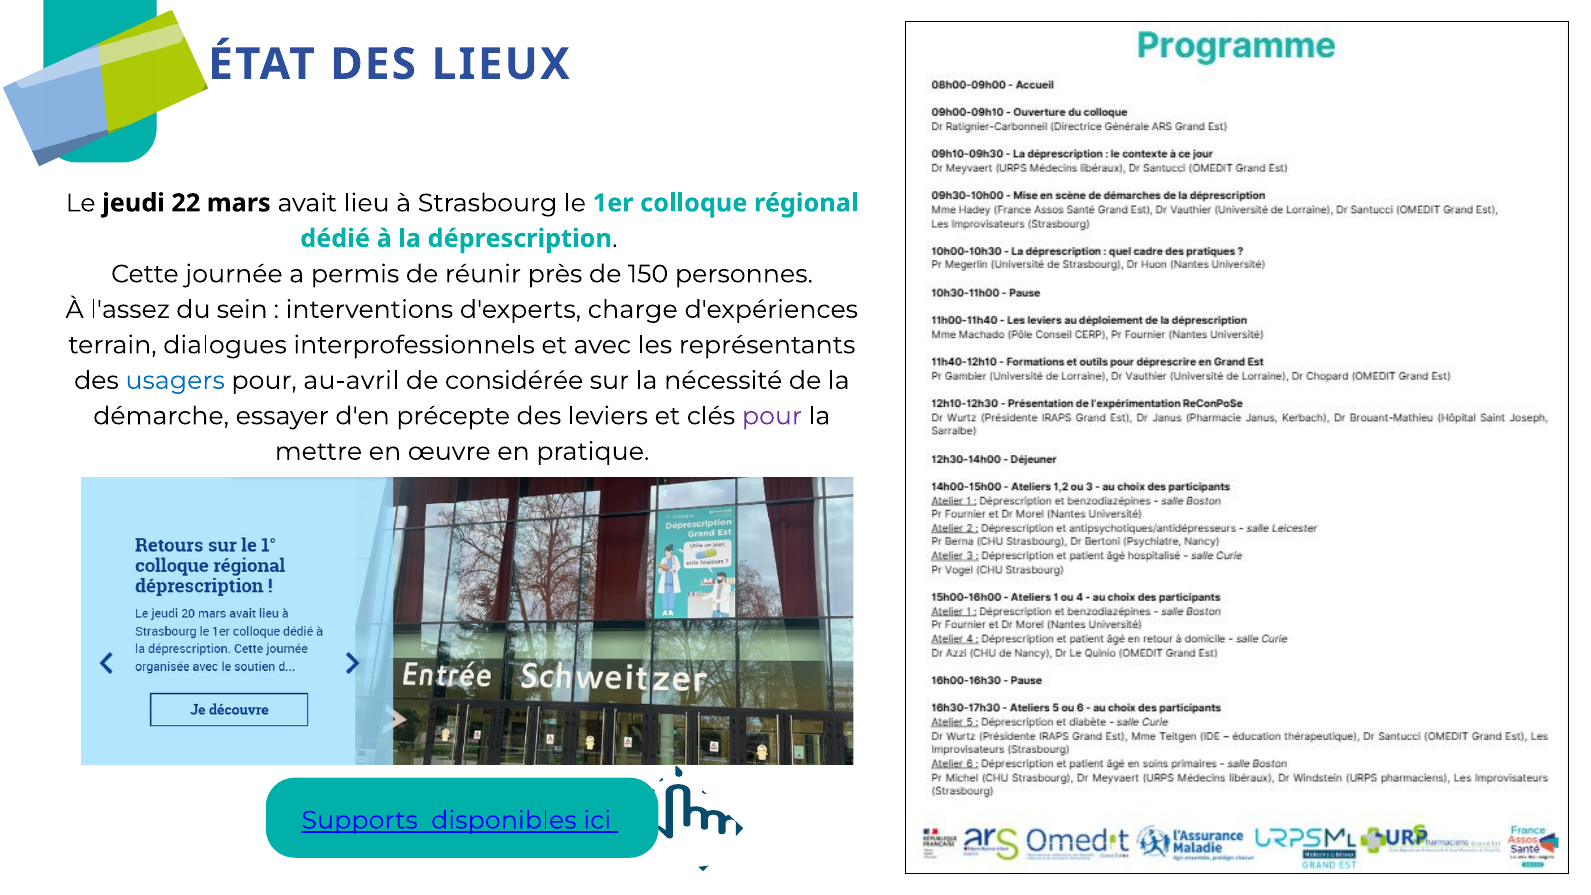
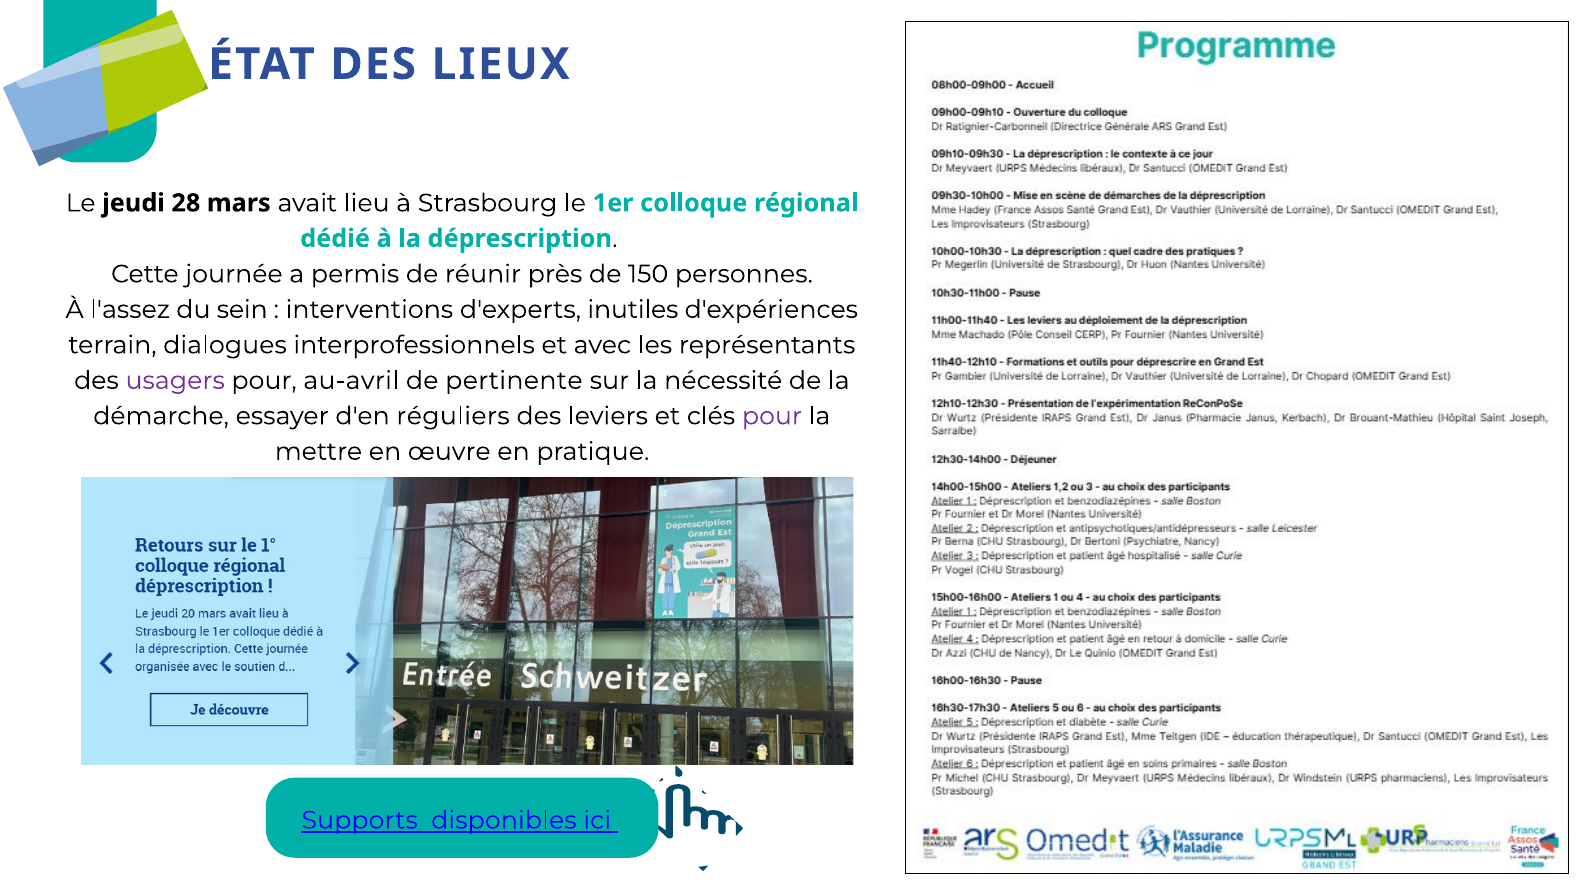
22: 22 -> 28
charge: charge -> inutiles
usagers colour: blue -> purple
considérée: considérée -> pertinente
précepte: précepte -> réguliers
